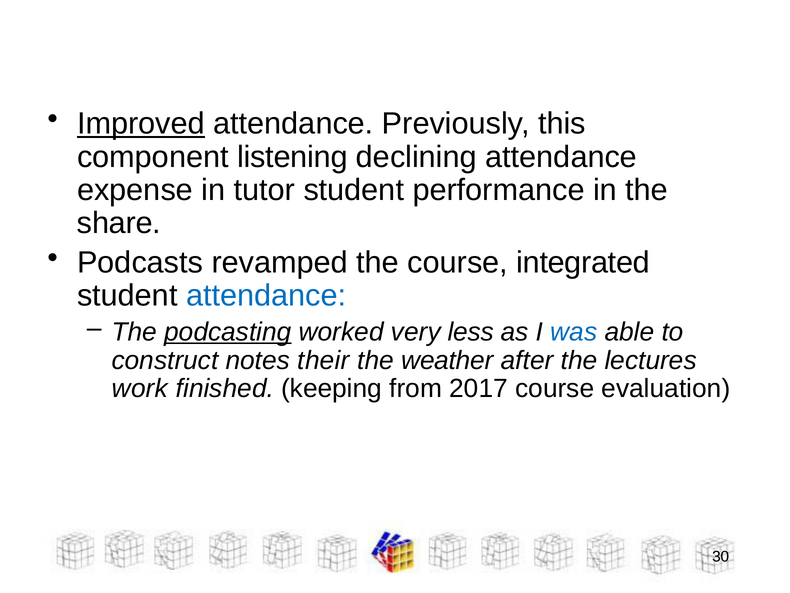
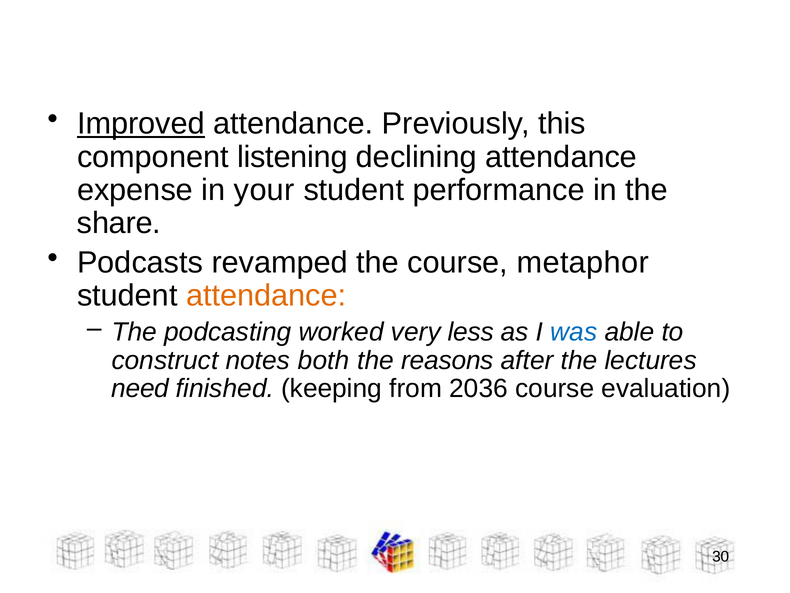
tutor: tutor -> your
integrated: integrated -> metaphor
attendance at (266, 296) colour: blue -> orange
podcasting underline: present -> none
their: their -> both
weather: weather -> reasons
work: work -> need
2017: 2017 -> 2036
